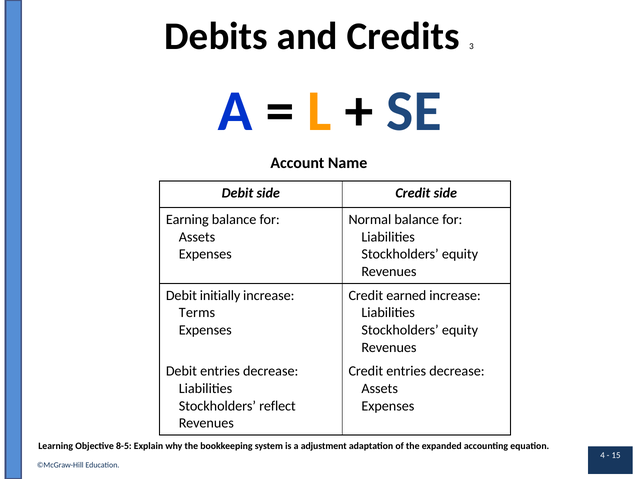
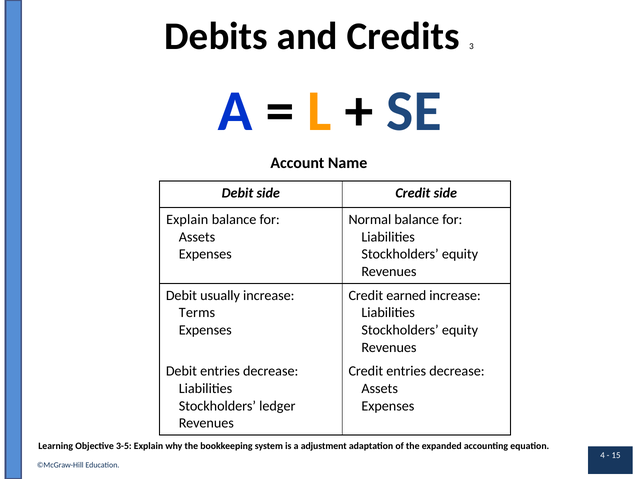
Earning at (187, 219): Earning -> Explain
initially: initially -> usually
reflect: reflect -> ledger
8-5: 8-5 -> 3-5
